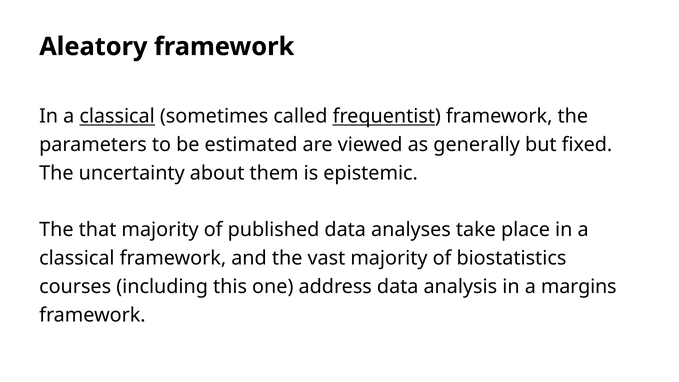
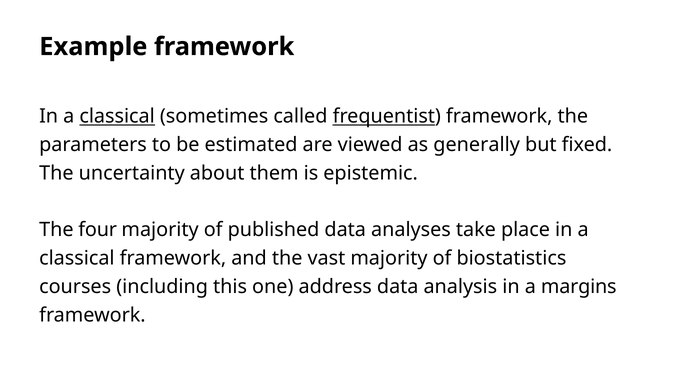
Aleatory: Aleatory -> Example
that: that -> four
